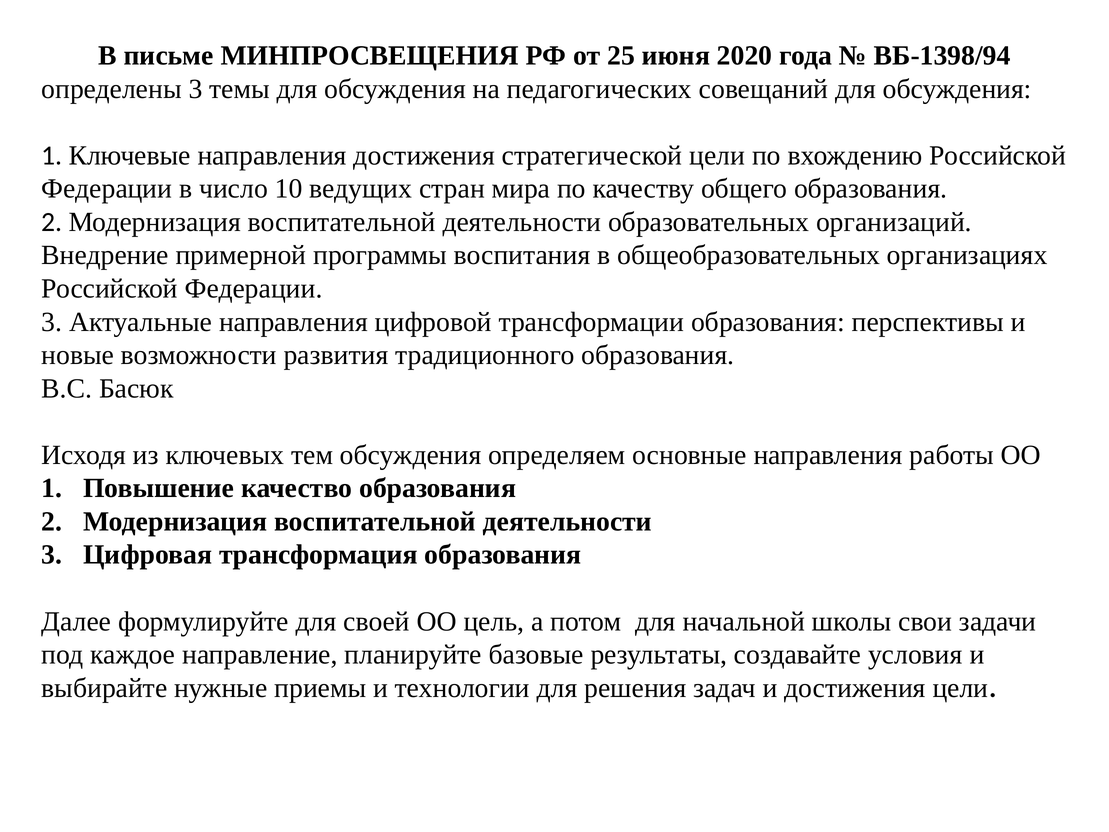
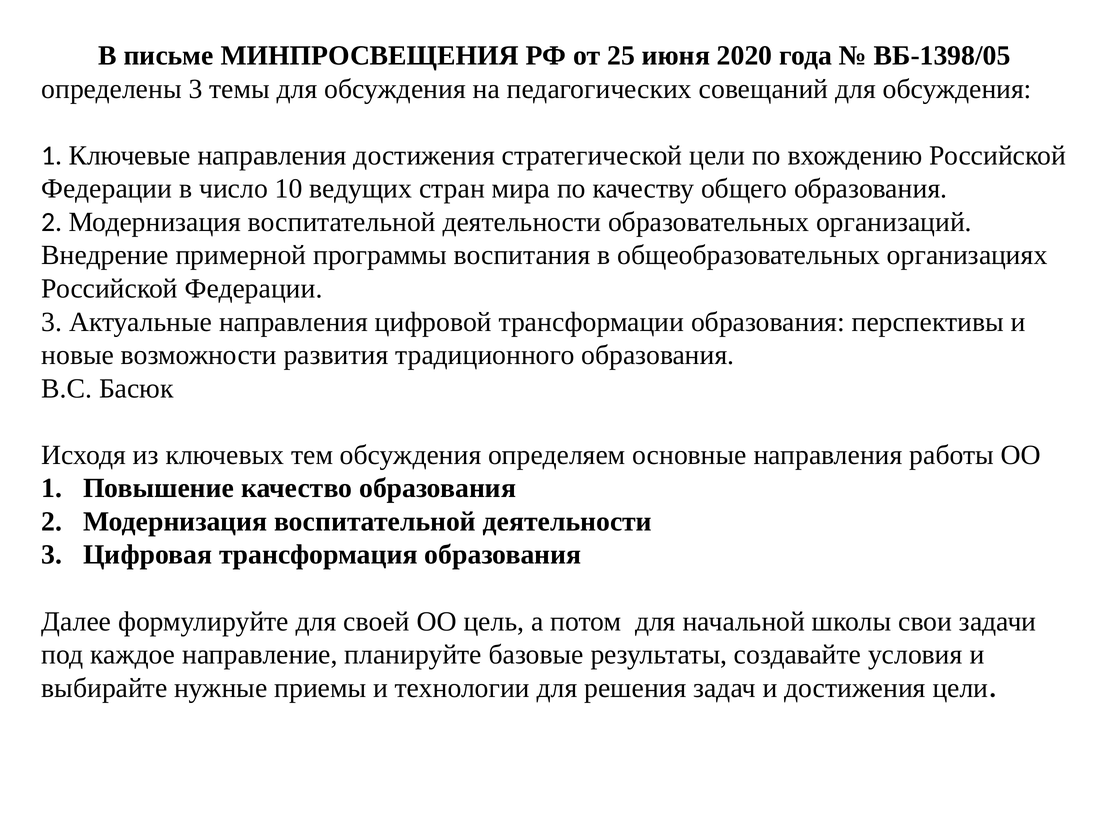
ВБ-1398/94: ВБ-1398/94 -> ВБ-1398/05
